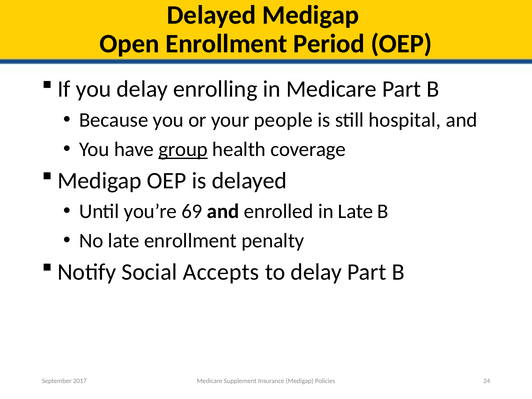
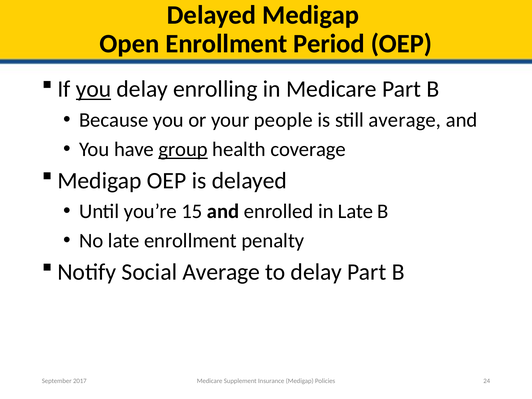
you at (94, 89) underline: none -> present
still hospital: hospital -> average
69: 69 -> 15
Social Accepts: Accepts -> Average
